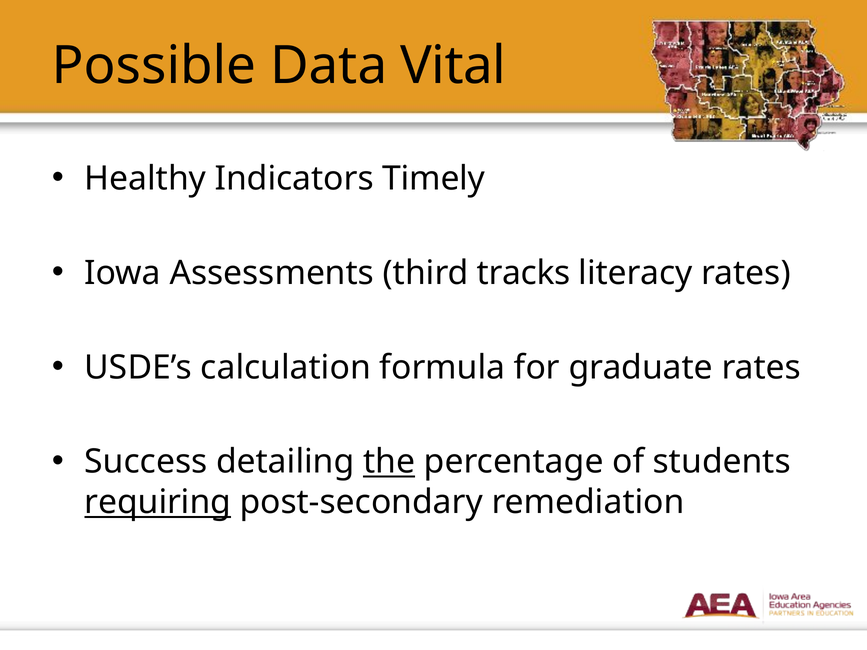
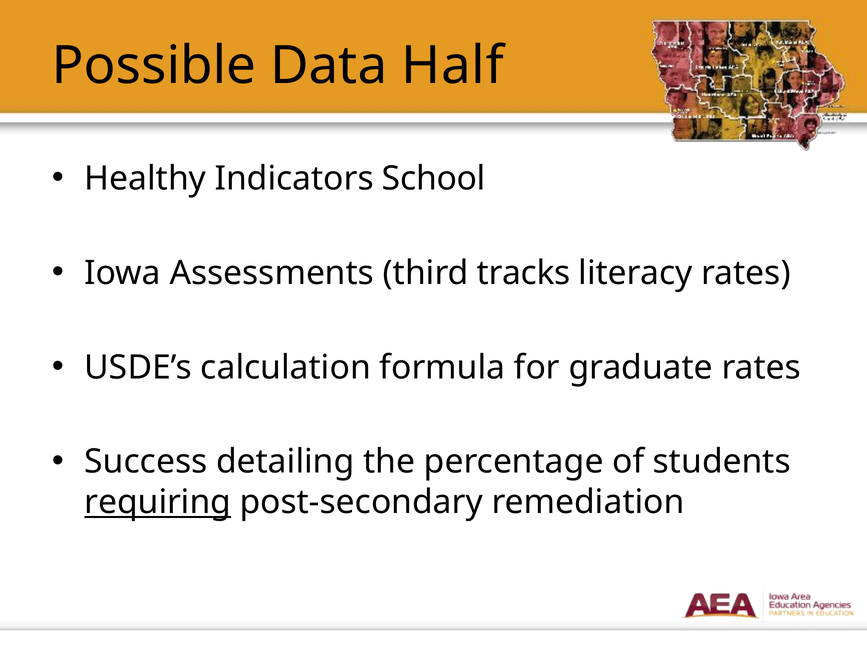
Vital: Vital -> Half
Timely: Timely -> School
the underline: present -> none
